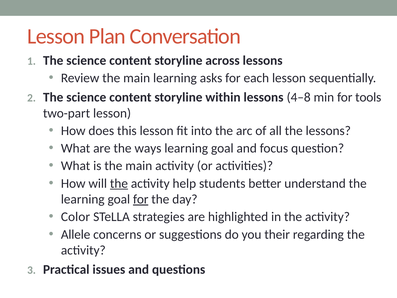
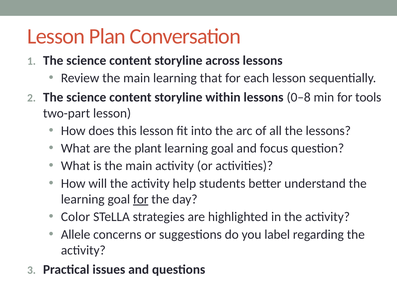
asks: asks -> that
4–8: 4–8 -> 0–8
ways: ways -> plant
the at (119, 183) underline: present -> none
their: their -> label
